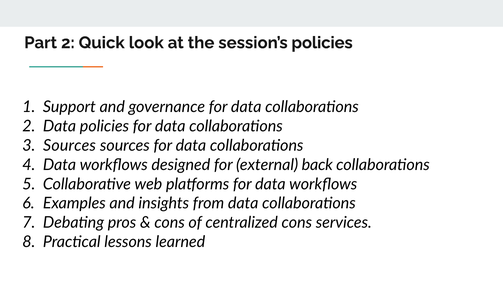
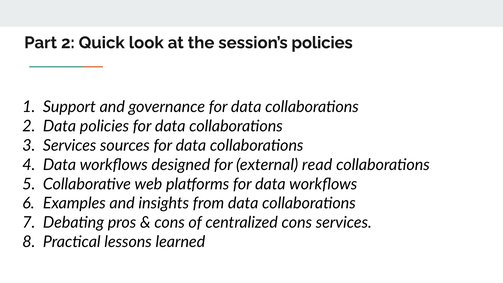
Sources at (69, 146): Sources -> Services
back: back -> read
